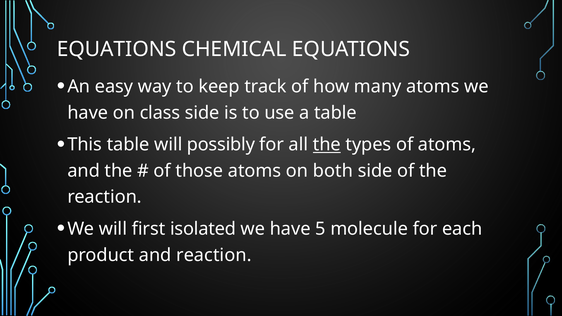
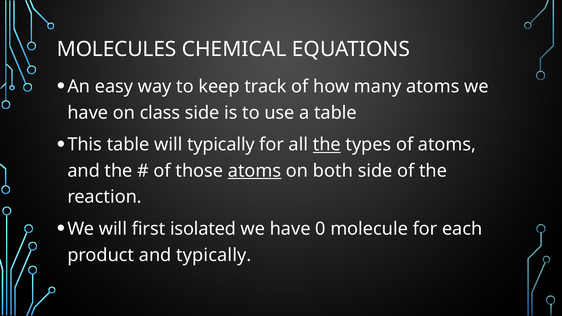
EQUATIONS at (117, 49): EQUATIONS -> MOLECULES
will possibly: possibly -> typically
atoms at (255, 171) underline: none -> present
5: 5 -> 0
and reaction: reaction -> typically
